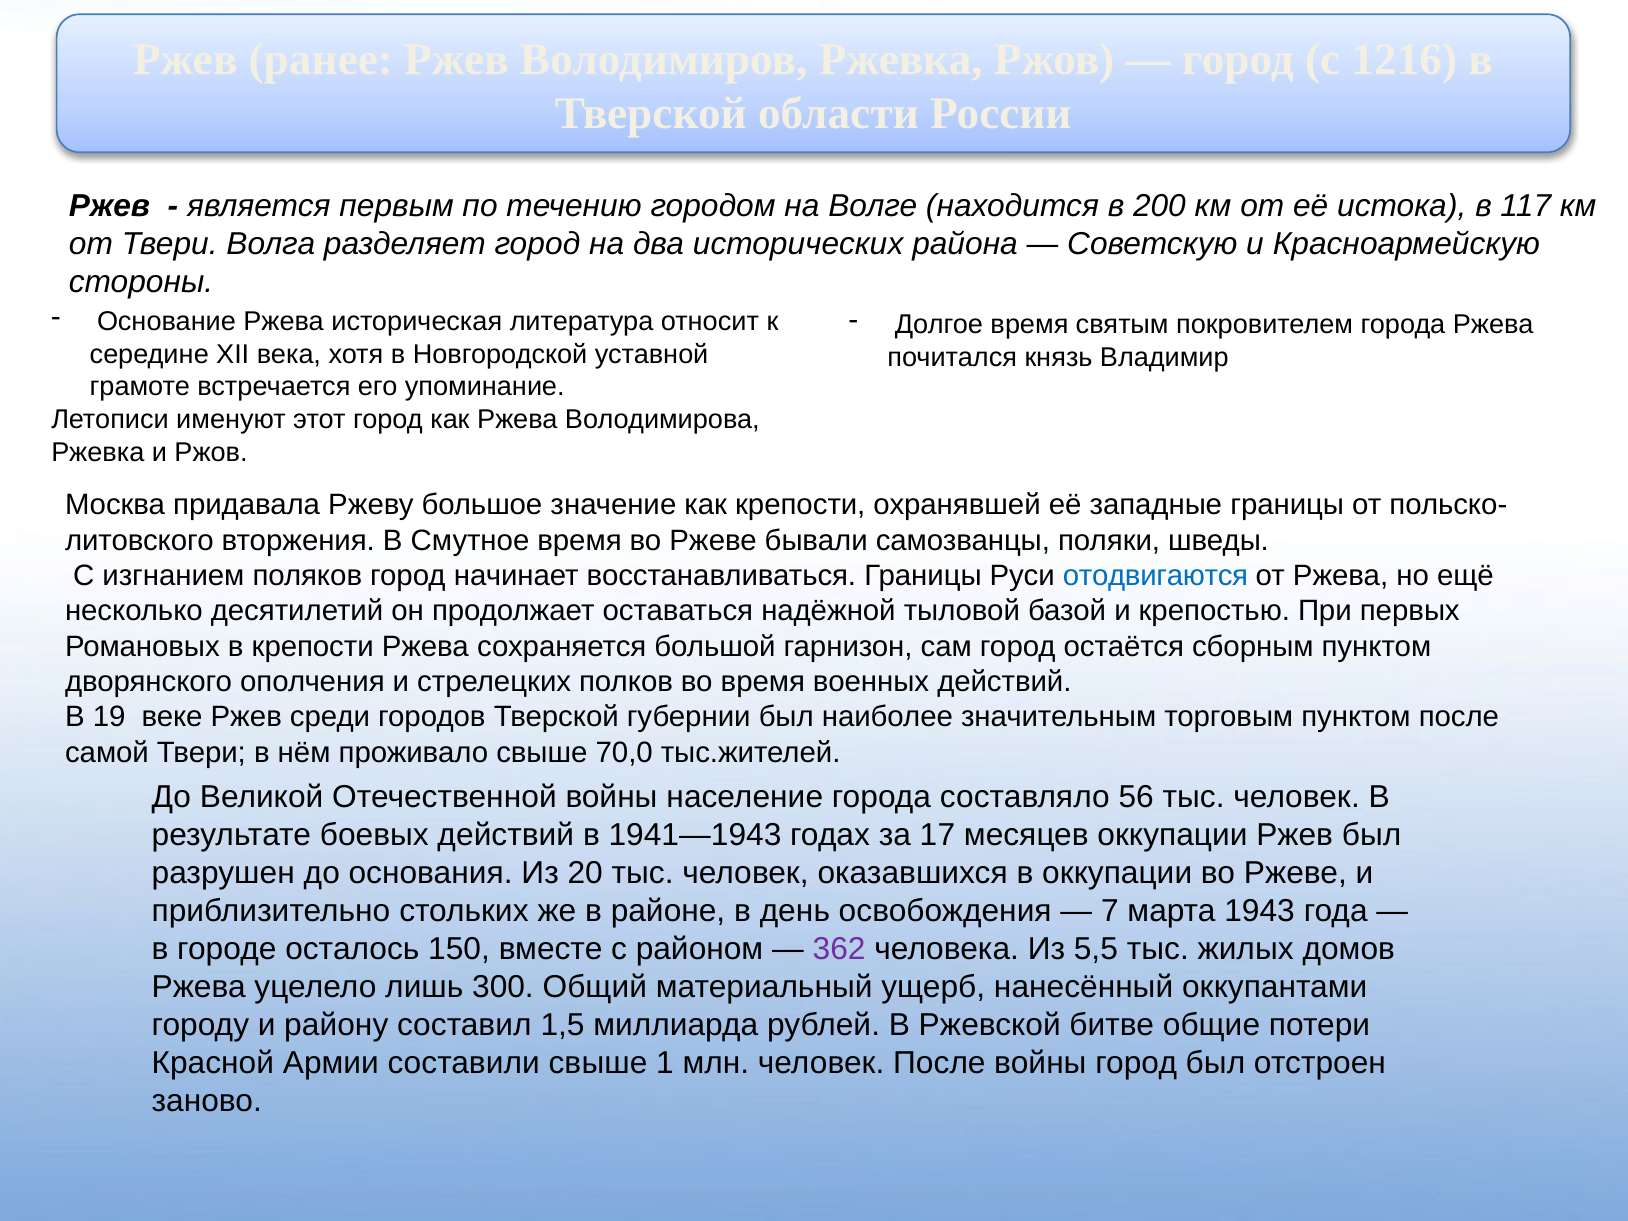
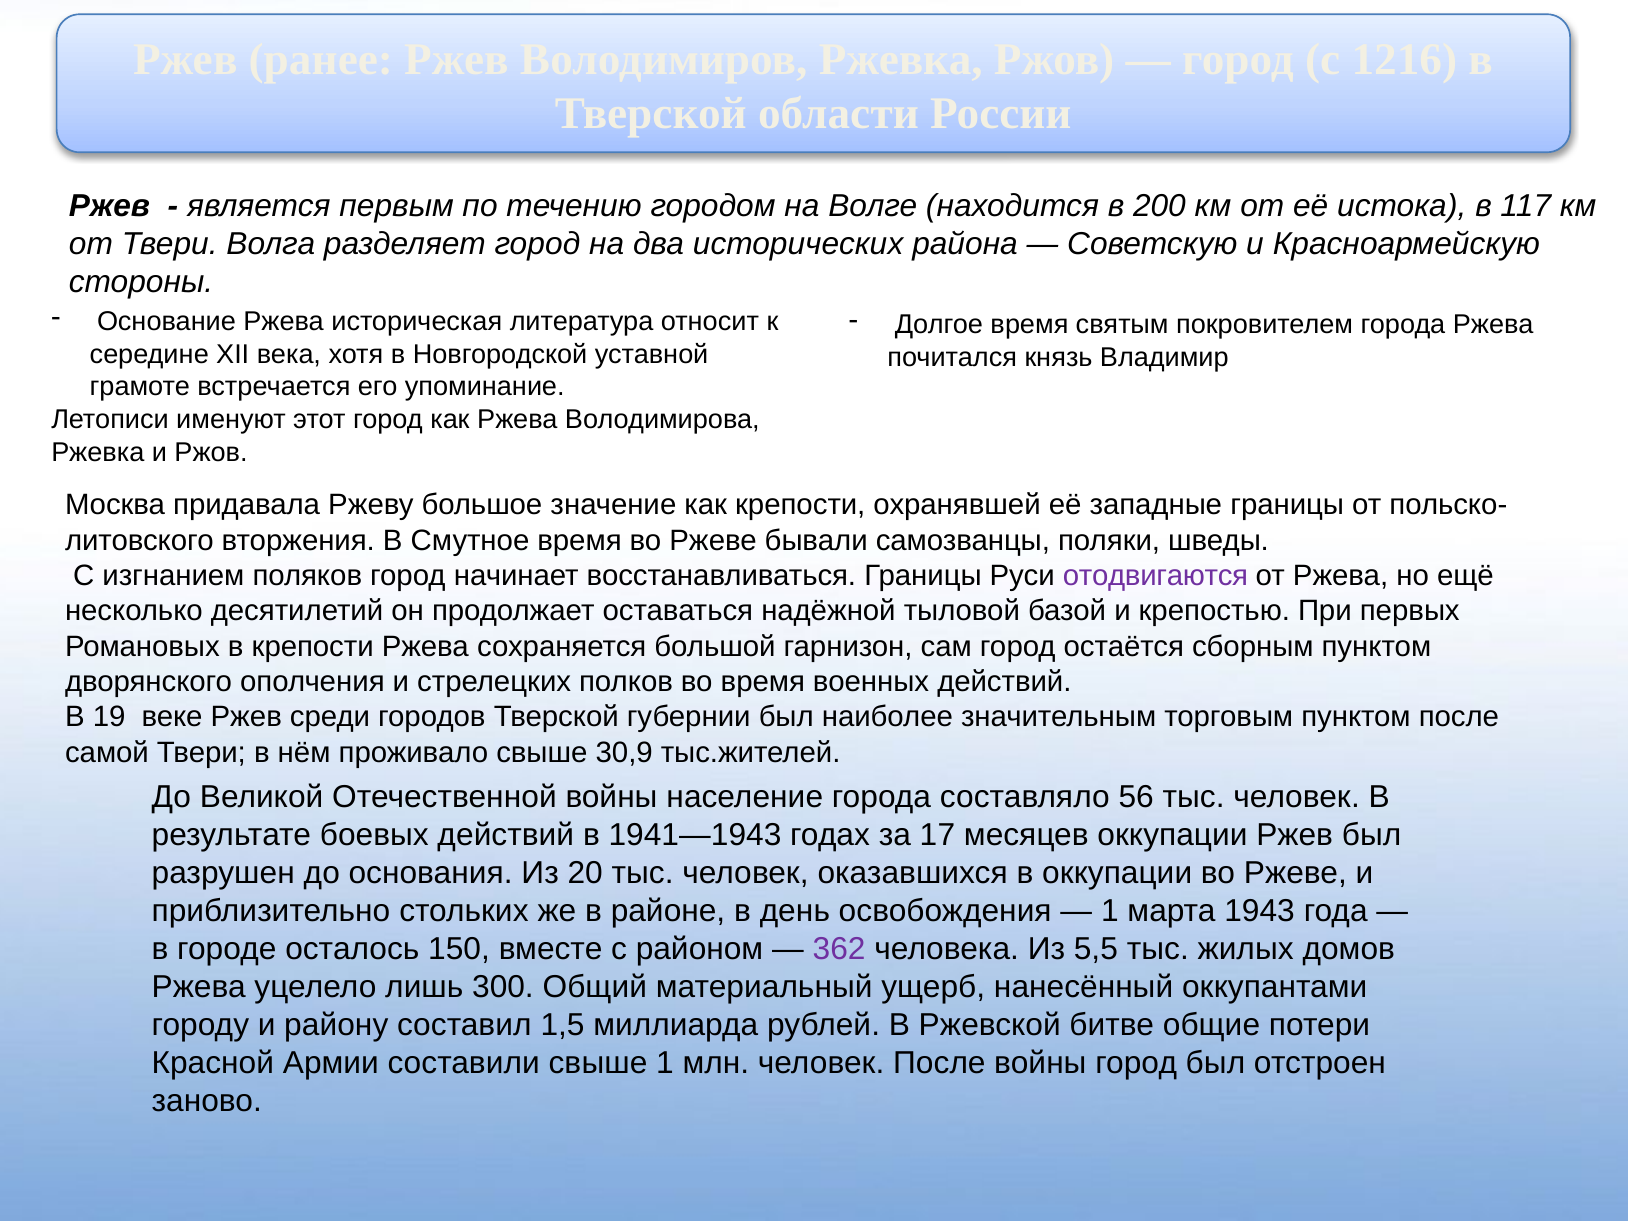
отодвигаются colour: blue -> purple
70,0: 70,0 -> 30,9
7 at (1110, 911): 7 -> 1
